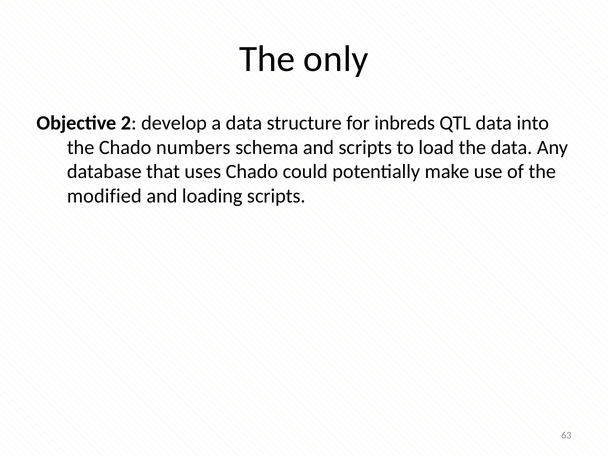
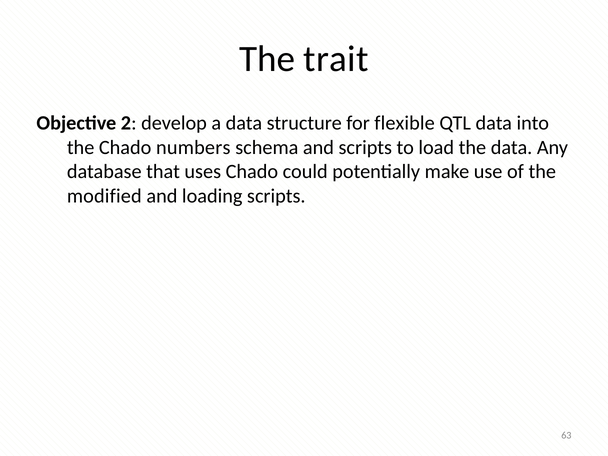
only: only -> trait
inbreds: inbreds -> flexible
